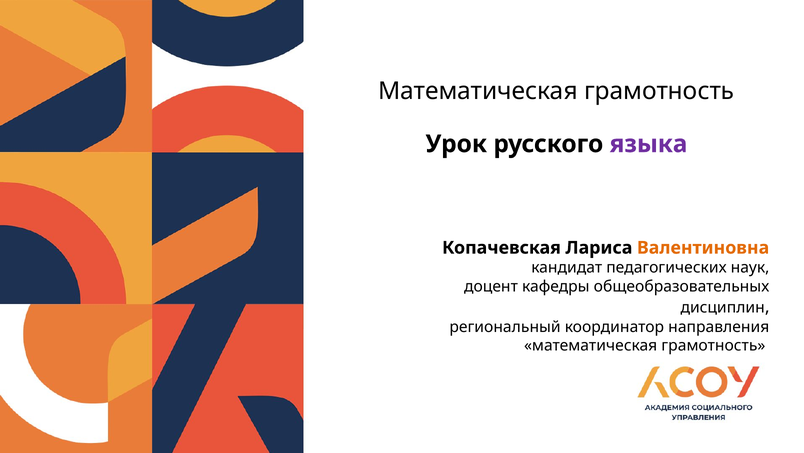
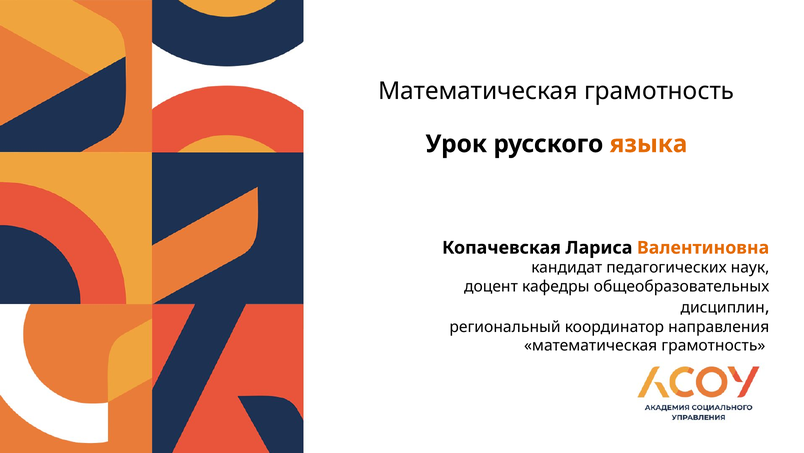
языка colour: purple -> orange
